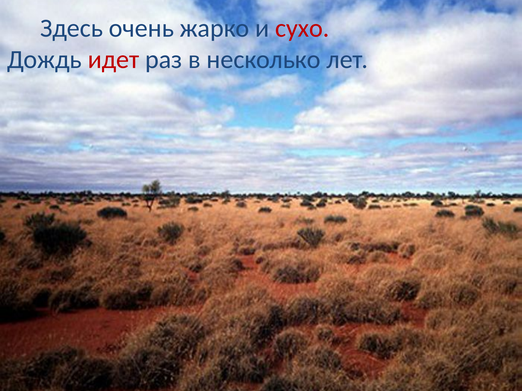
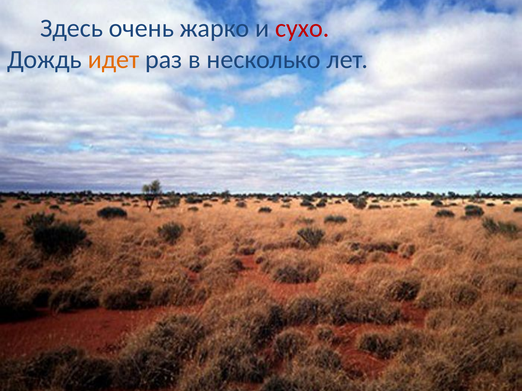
идет colour: red -> orange
